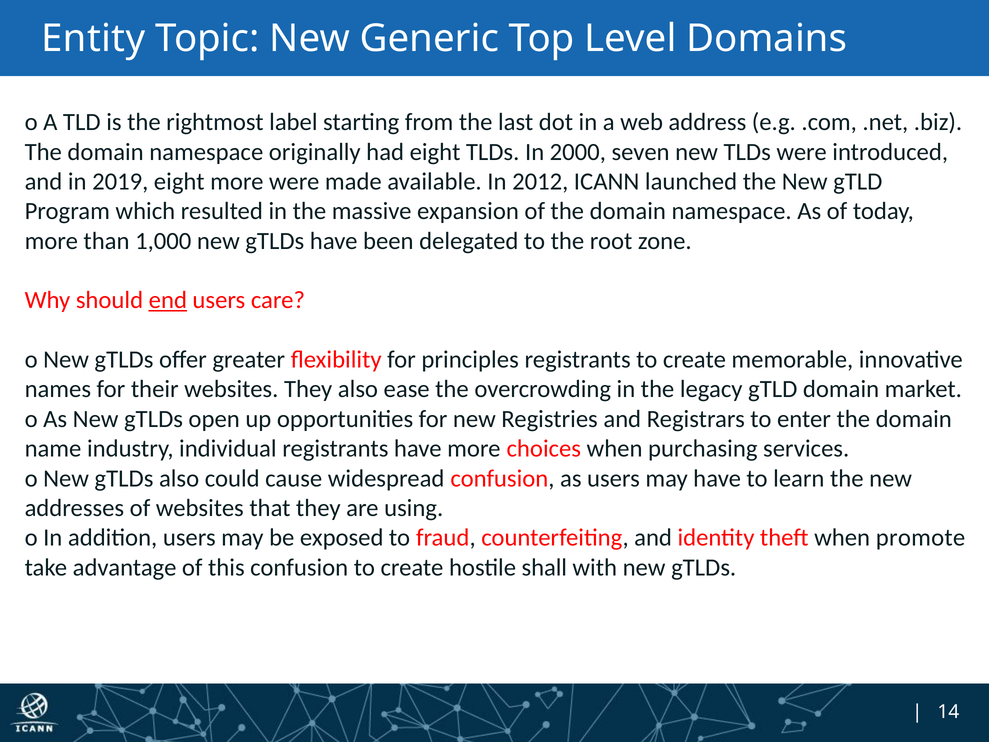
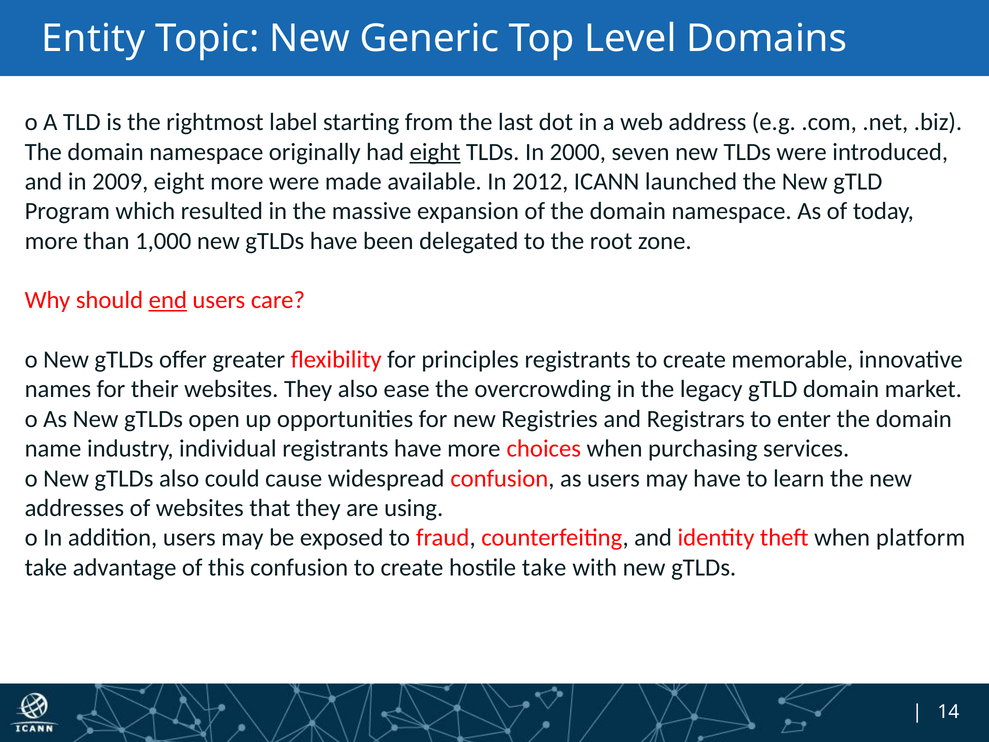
eight at (435, 152) underline: none -> present
2019: 2019 -> 2009
promote: promote -> platform
hostile shall: shall -> take
